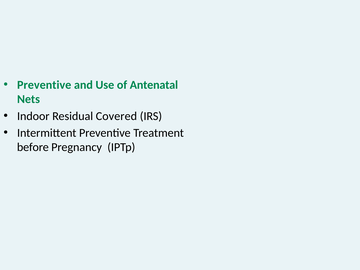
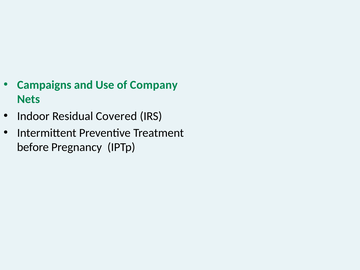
Preventive at (44, 85): Preventive -> Campaigns
Antenatal: Antenatal -> Company
